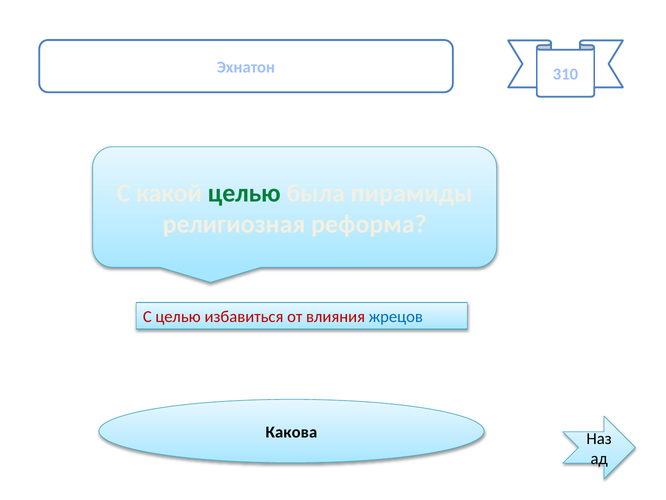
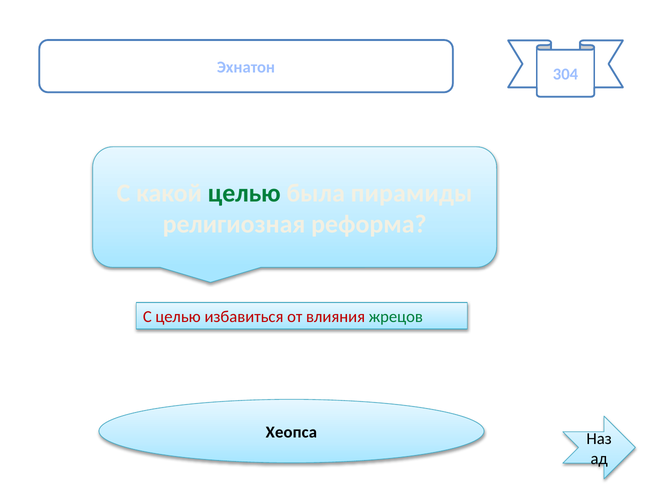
310: 310 -> 304
жрецов colour: blue -> green
Какова: Какова -> Хеопса
